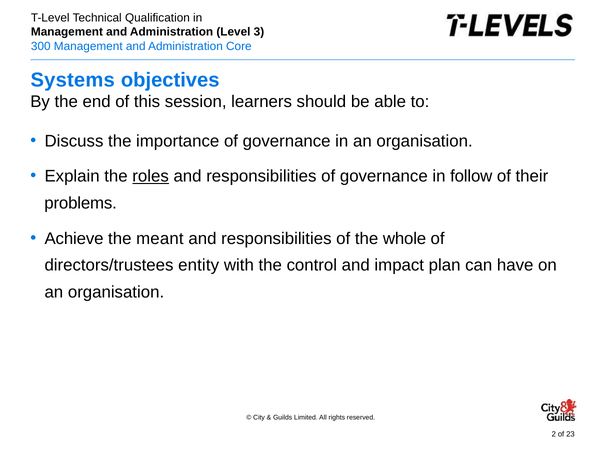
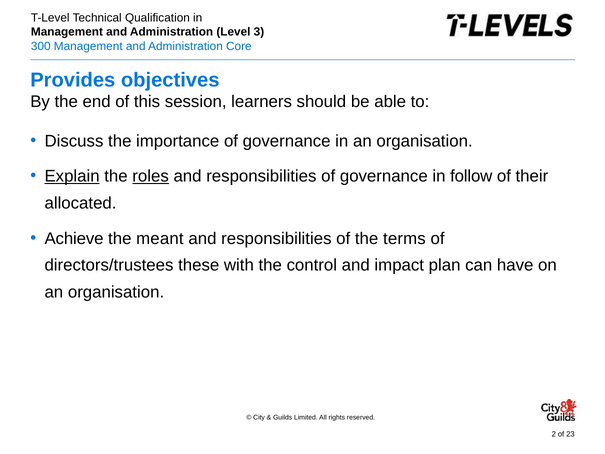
Systems: Systems -> Provides
Explain underline: none -> present
problems: problems -> allocated
whole: whole -> terms
entity: entity -> these
